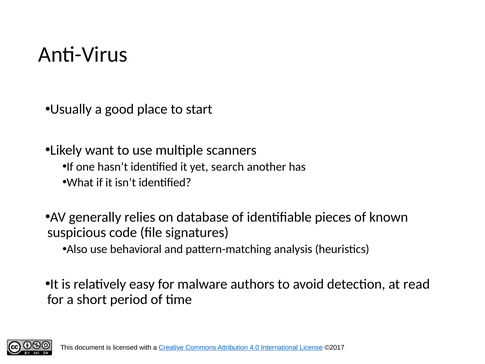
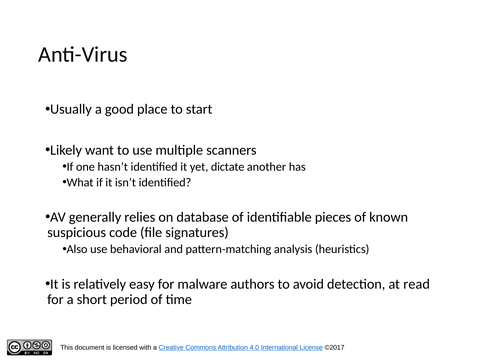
search: search -> dictate
